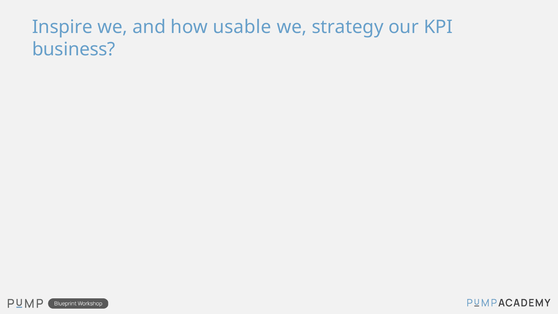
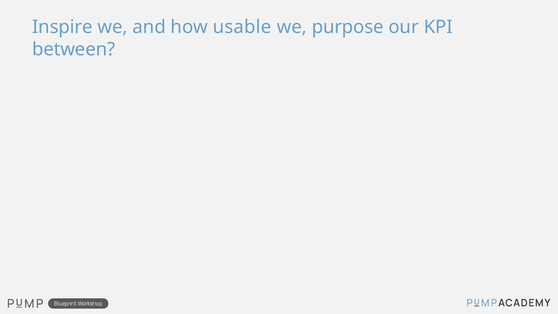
strategy: strategy -> purpose
business: business -> between
